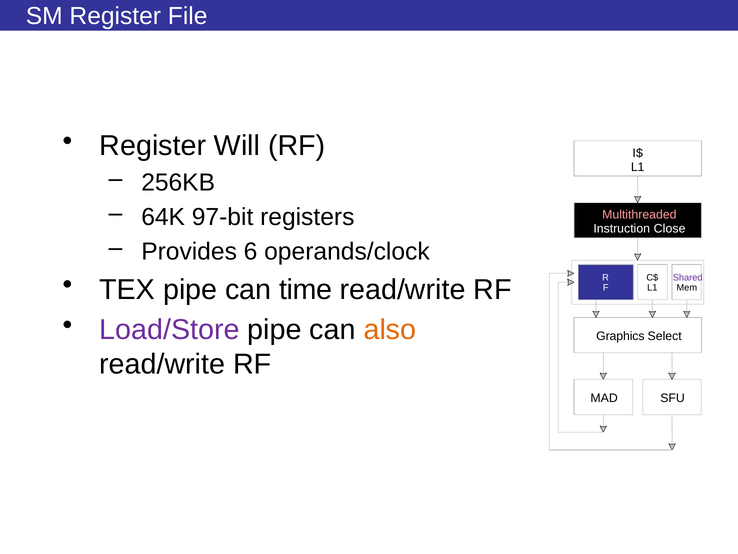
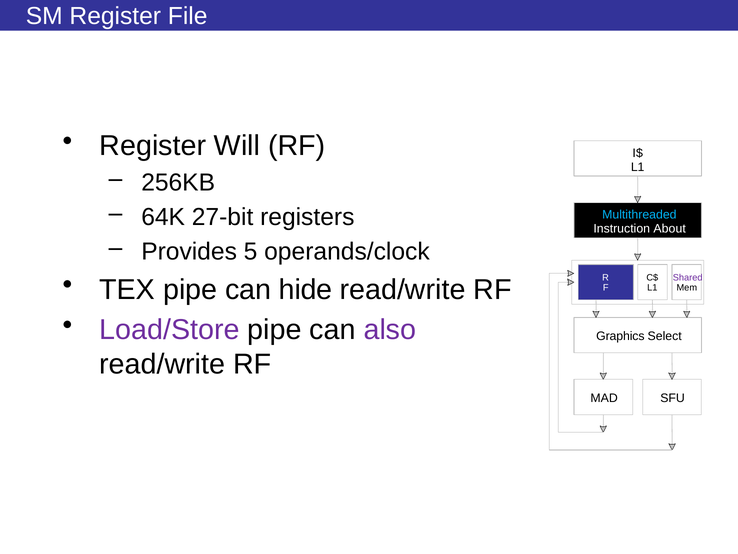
97-bit: 97-bit -> 27-bit
Multithreaded colour: pink -> light blue
Close: Close -> About
6: 6 -> 5
time: time -> hide
also colour: orange -> purple
